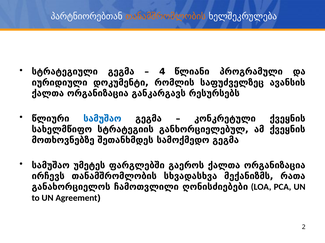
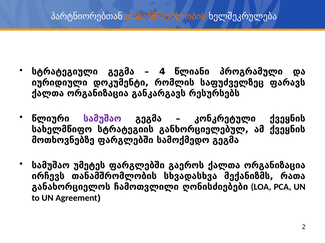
ავანსის: ავანსის -> ფარავს
სამუშაო at (102, 119) colour: blue -> purple
მოთხოვნებზე შეთანხმდეს: შეთანხმდეს -> ფარგლებში
